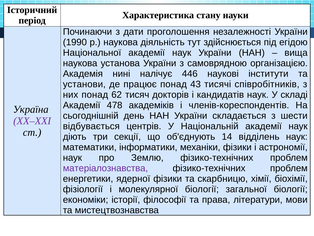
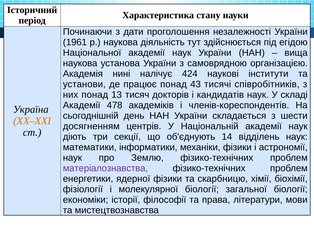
1990: 1990 -> 1961
446: 446 -> 424
62: 62 -> 13
XX–XXI colour: purple -> orange
відбувається: відбувається -> досягненням
